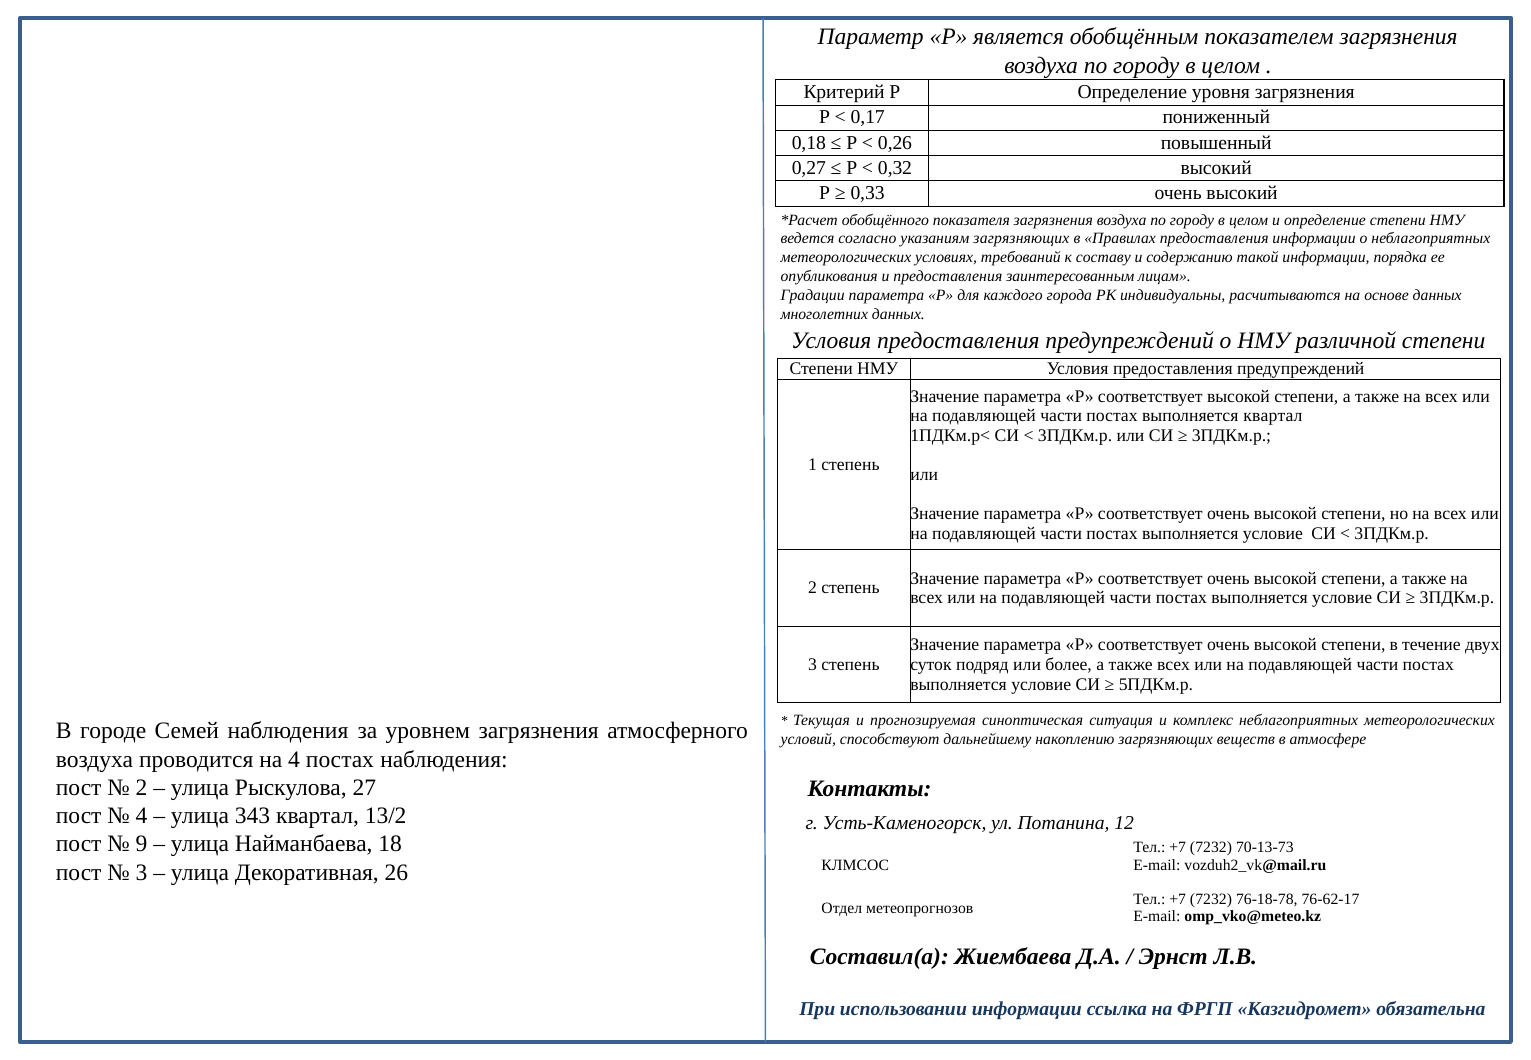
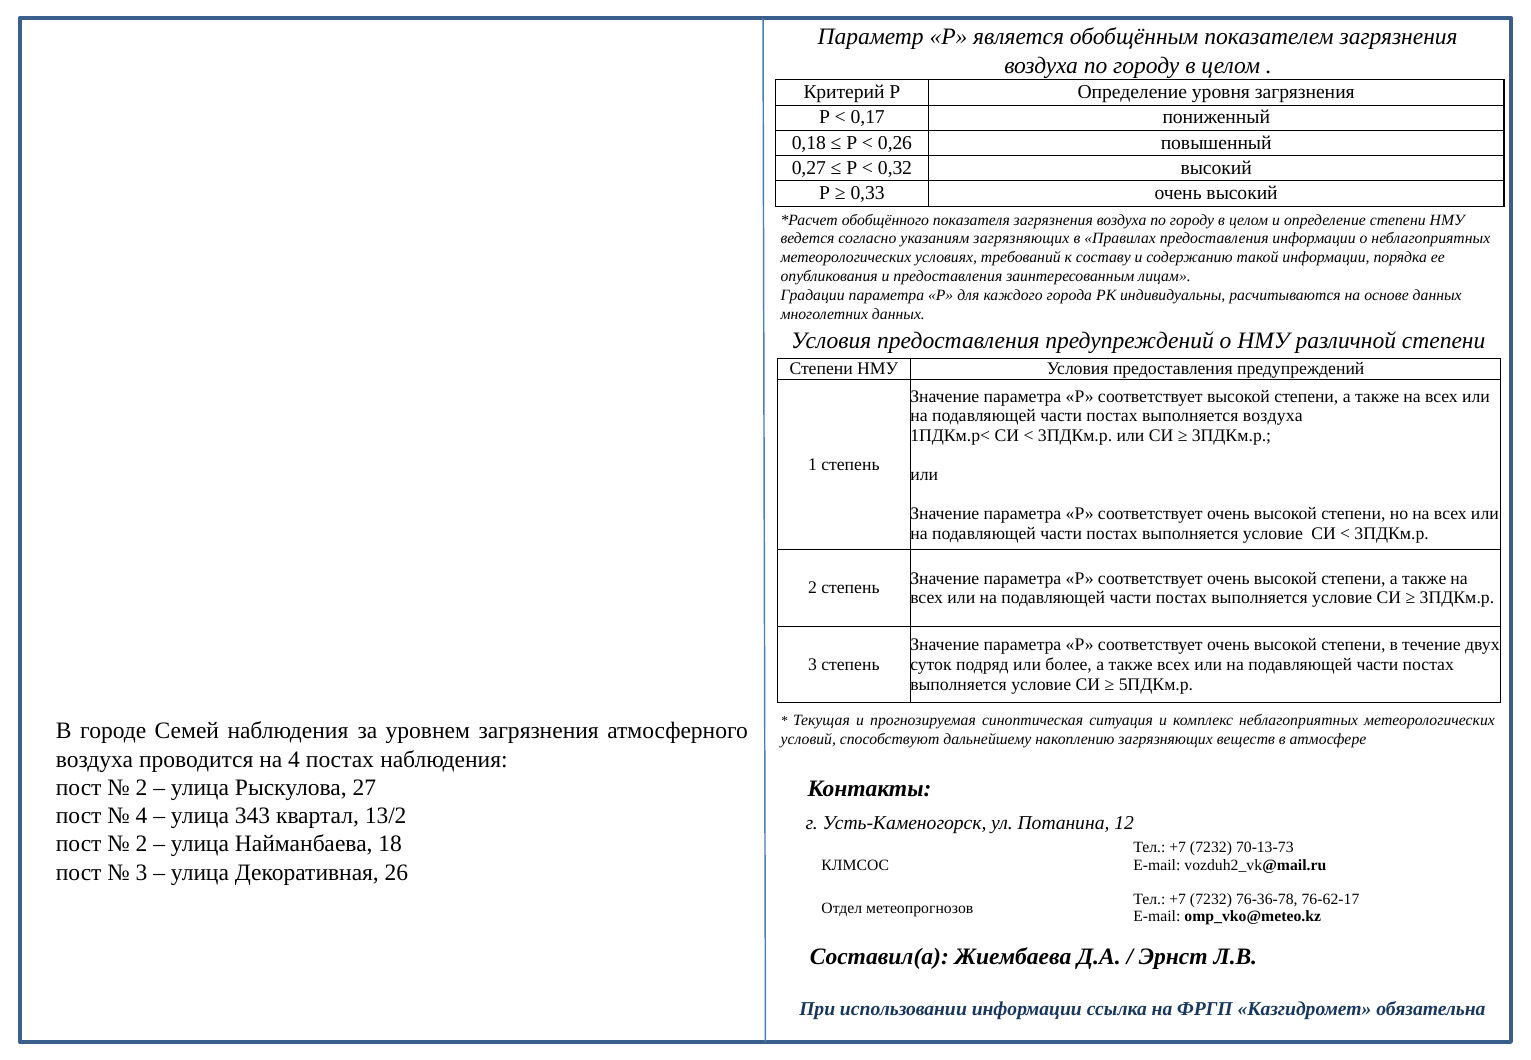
выполняется квартал: квартал -> воздуха
9 at (142, 844): 9 -> 2
76-18-78: 76-18-78 -> 76-36-78
